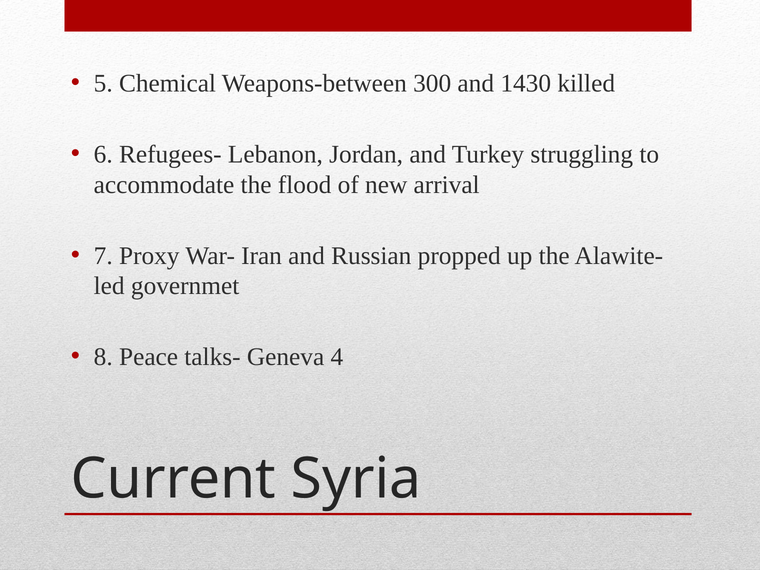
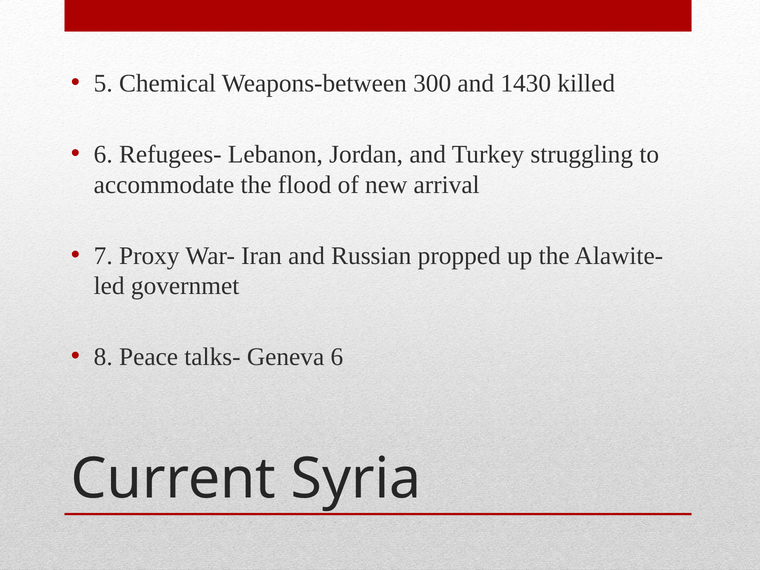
Geneva 4: 4 -> 6
